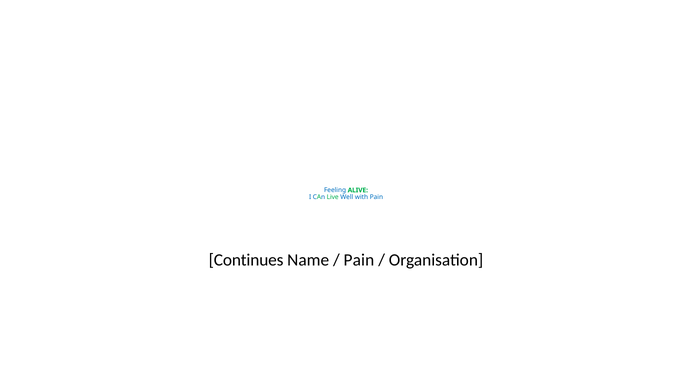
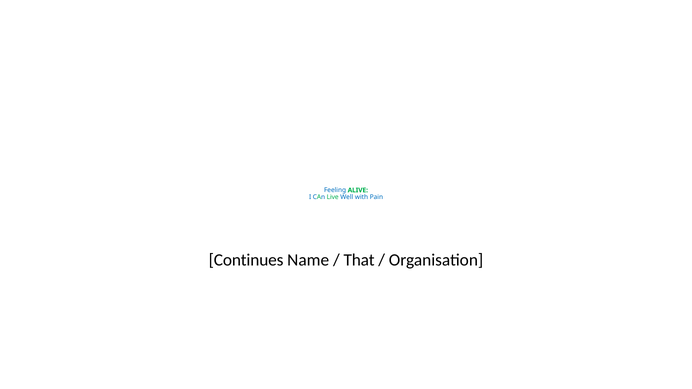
Pain at (359, 260): Pain -> That
